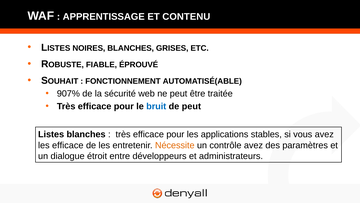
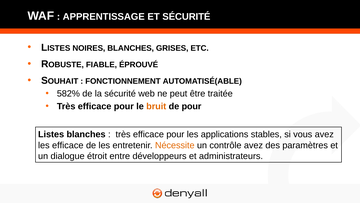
ET CONTENU: CONTENU -> SÉCURITÉ
907%: 907% -> 582%
bruit colour: blue -> orange
de peut: peut -> pour
